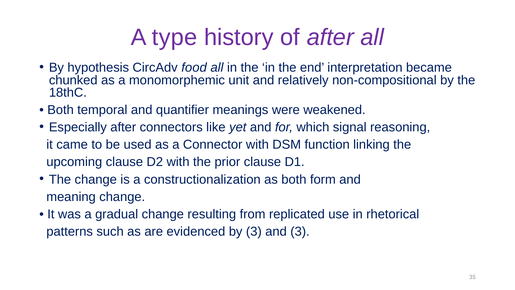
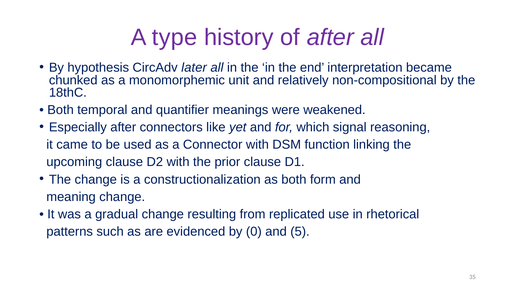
food: food -> later
by 3: 3 -> 0
and 3: 3 -> 5
